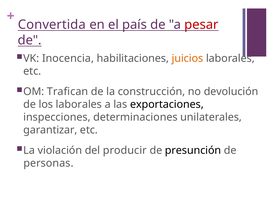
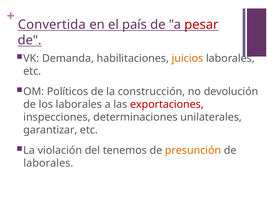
Inocencia: Inocencia -> Demanda
Trafican: Trafican -> Políticos
exportaciones colour: black -> red
producir: producir -> tenemos
presunción colour: black -> orange
personas at (48, 163): personas -> laborales
